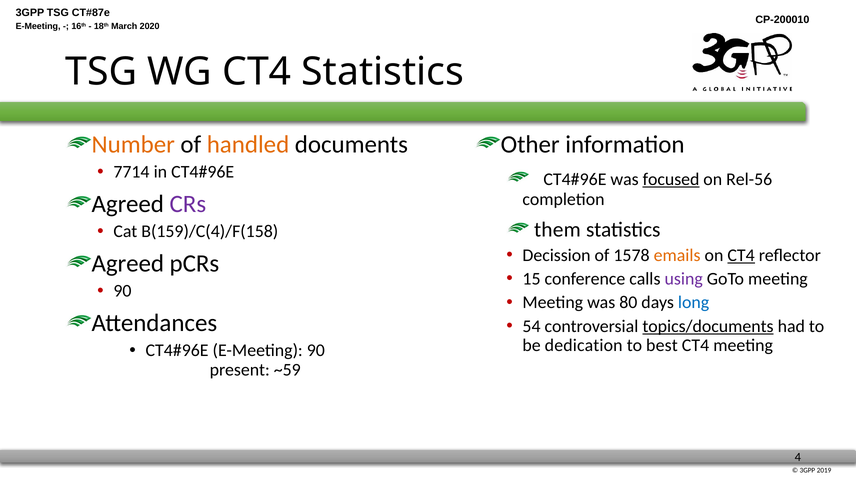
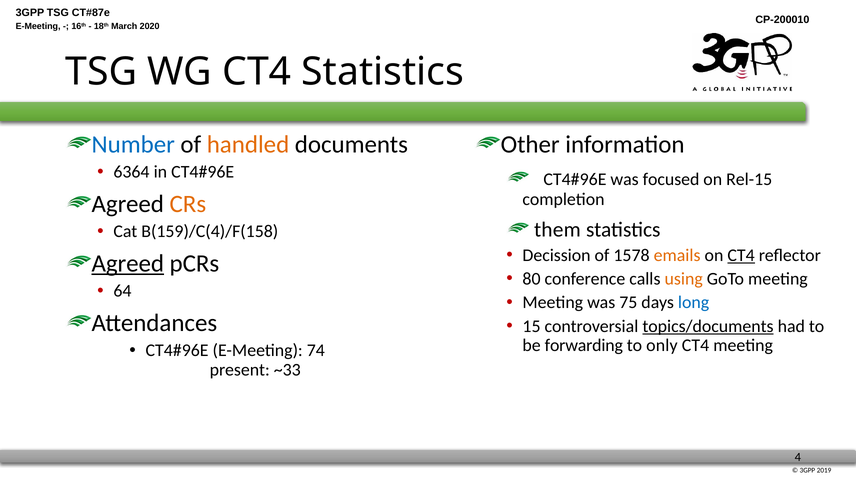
Number colour: orange -> blue
7714: 7714 -> 6364
focused underline: present -> none
Rel-56: Rel-56 -> Rel-15
CRs colour: purple -> orange
Agreed at (128, 264) underline: none -> present
15: 15 -> 80
using colour: purple -> orange
90 at (122, 291): 90 -> 64
80: 80 -> 75
54: 54 -> 15
dedication: dedication -> forwarding
best: best -> only
E-Meeting 90: 90 -> 74
~59: ~59 -> ~33
